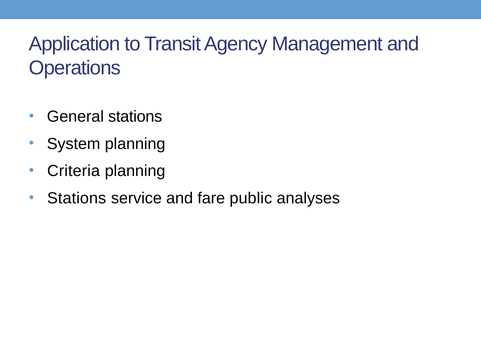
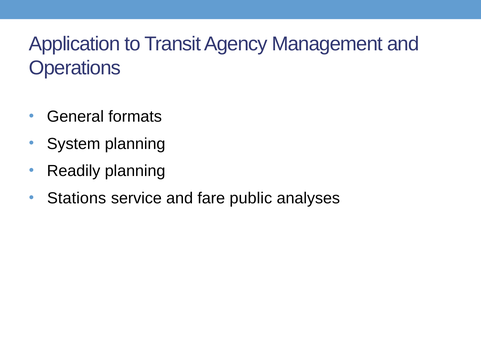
General stations: stations -> formats
Criteria: Criteria -> Readily
